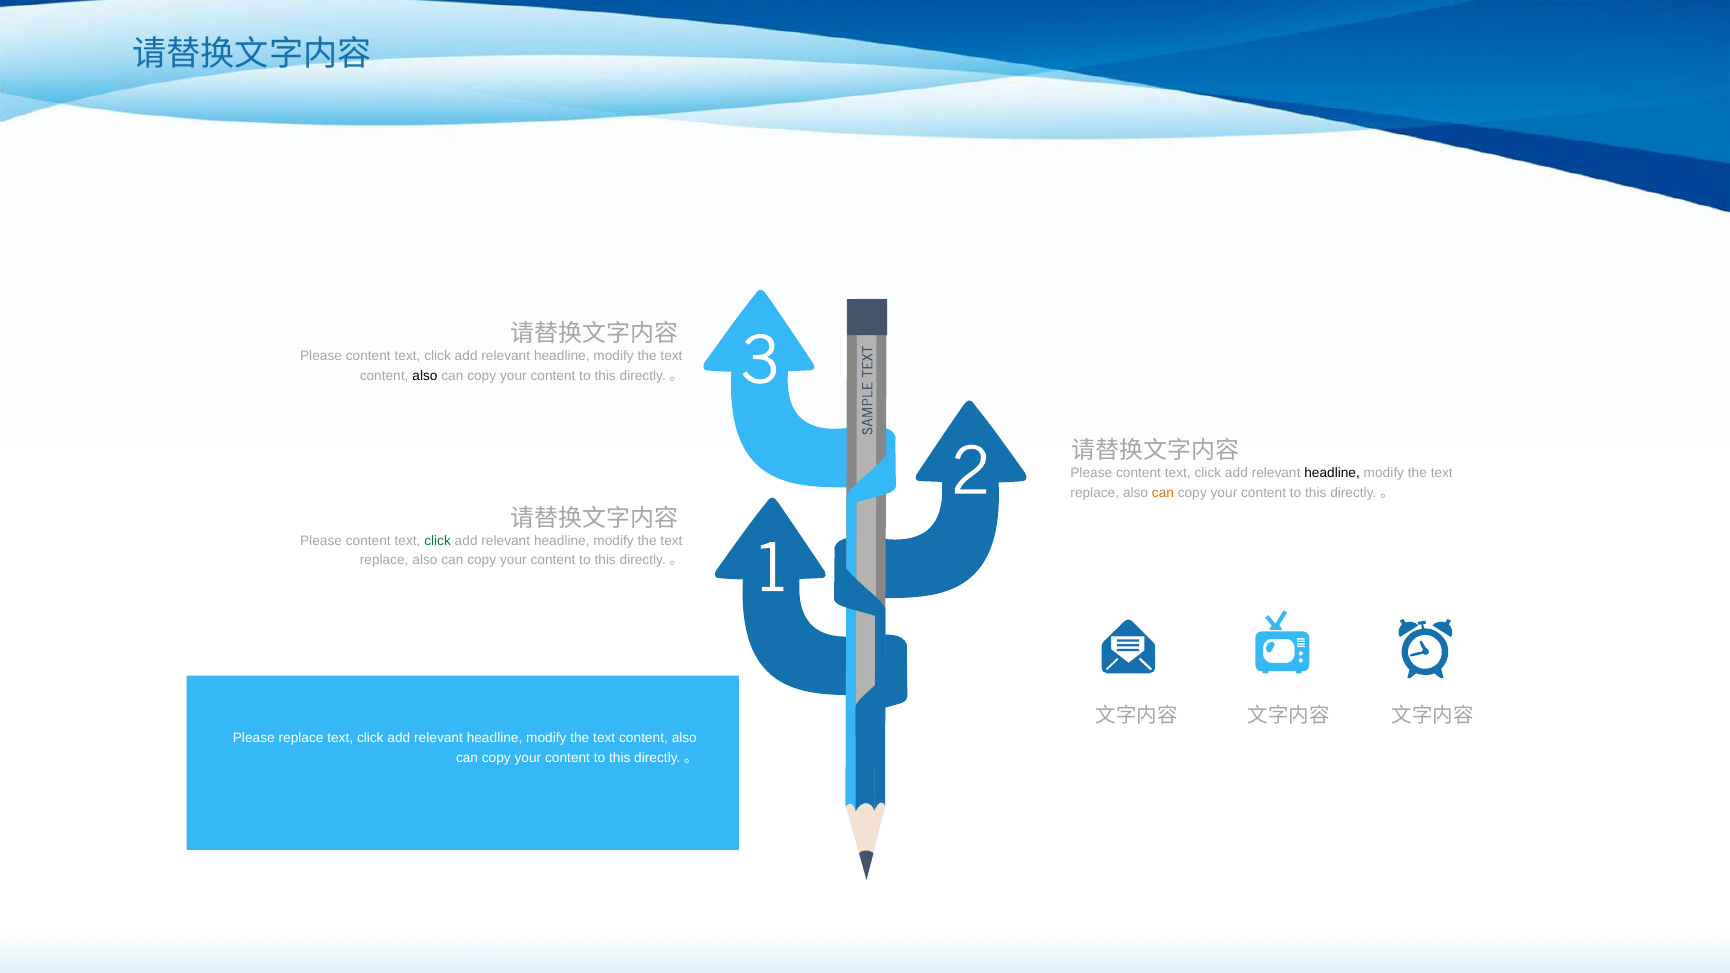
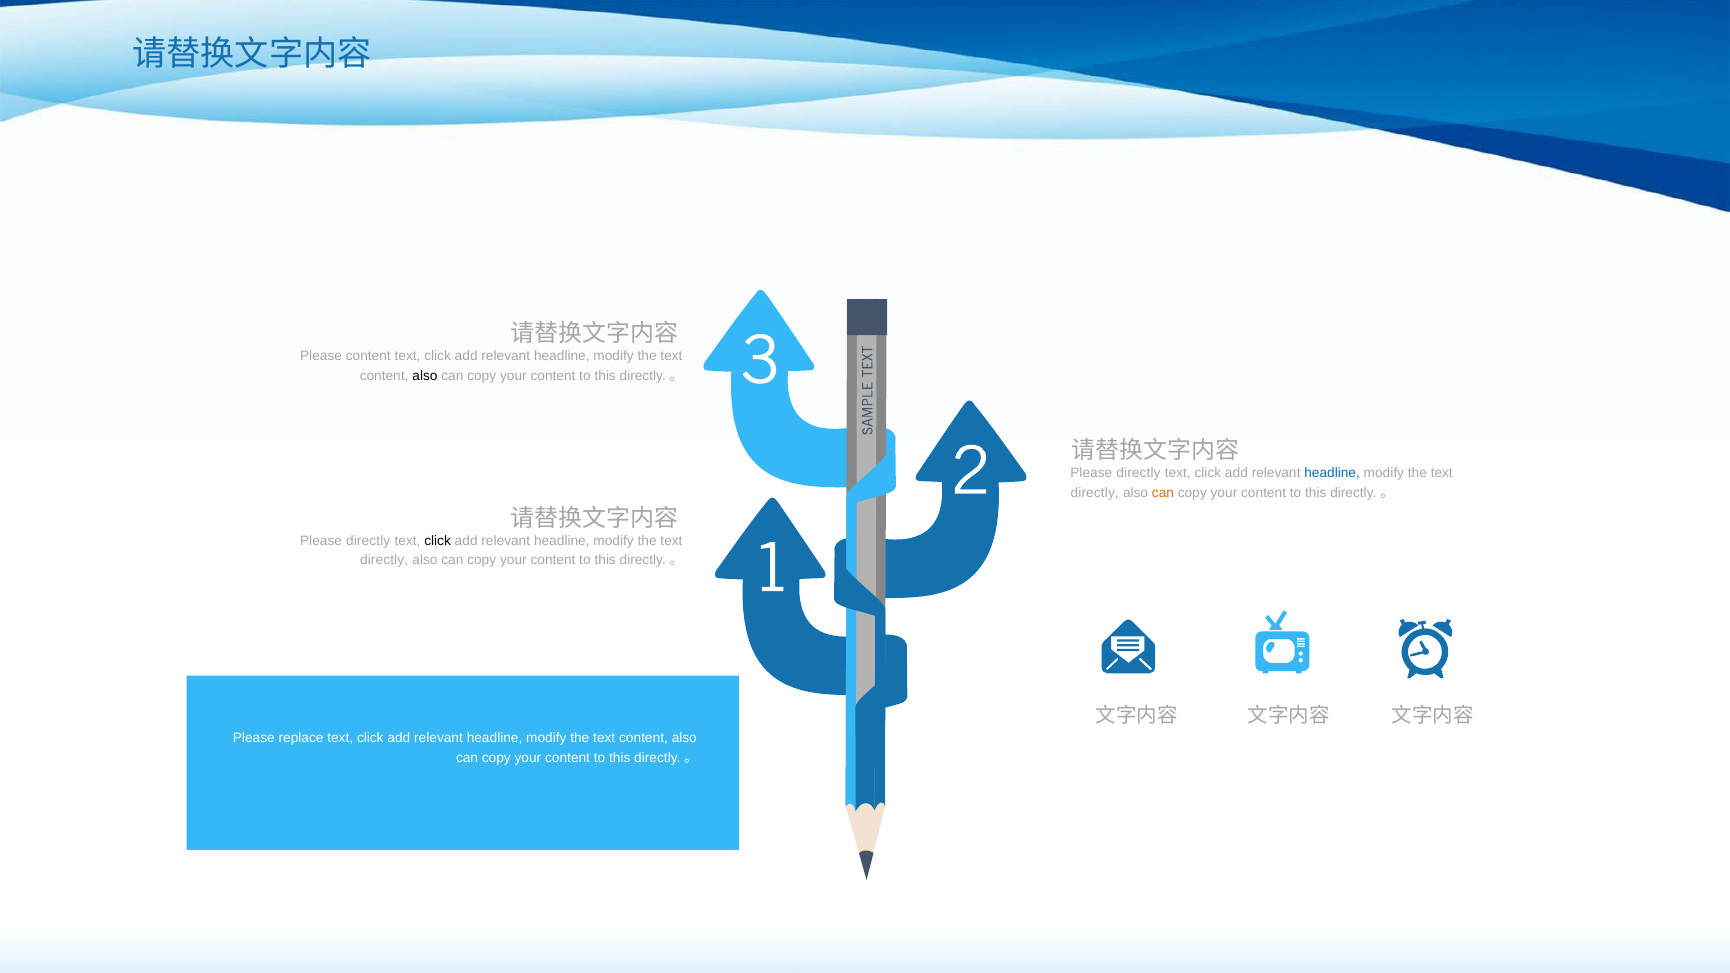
content at (1139, 473): content -> directly
headline at (1332, 473) colour: black -> blue
replace at (1095, 493): replace -> directly
content at (368, 541): content -> directly
click at (438, 541) colour: green -> black
replace at (384, 560): replace -> directly
